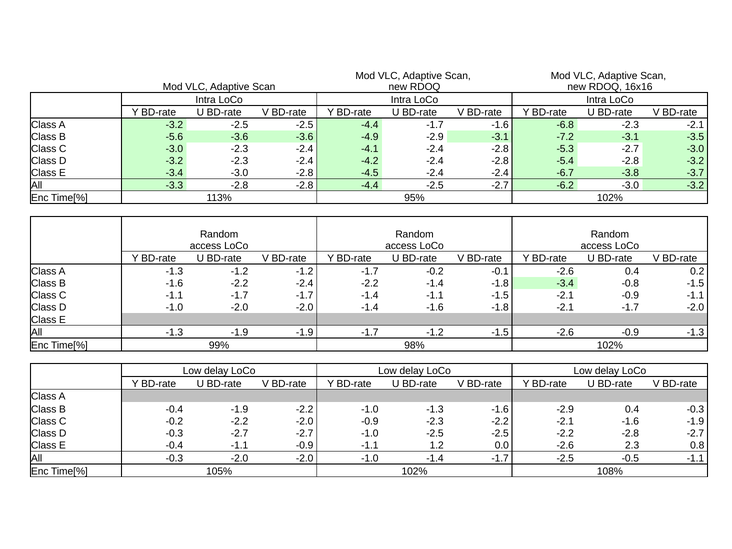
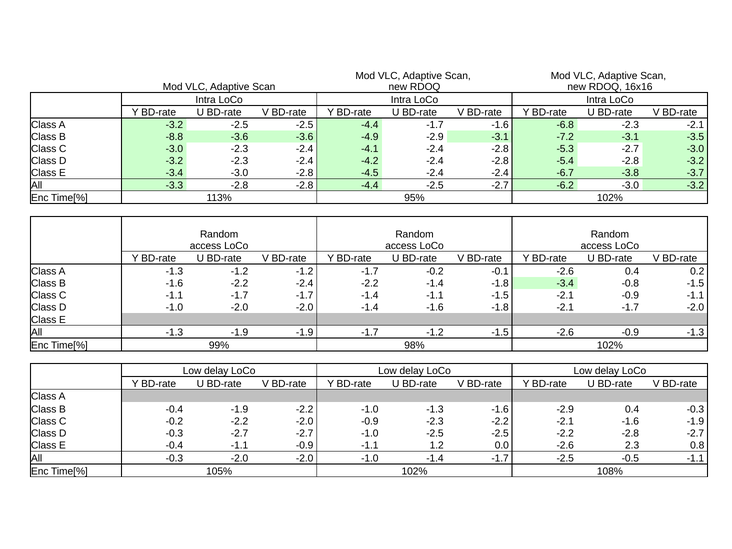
-5.6: -5.6 -> -8.8
